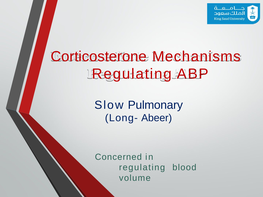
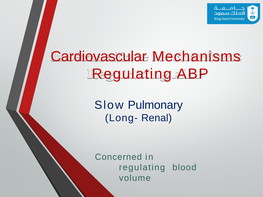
Corticosterone: Corticosterone -> Cardiovascular
Abeer: Abeer -> Renal
